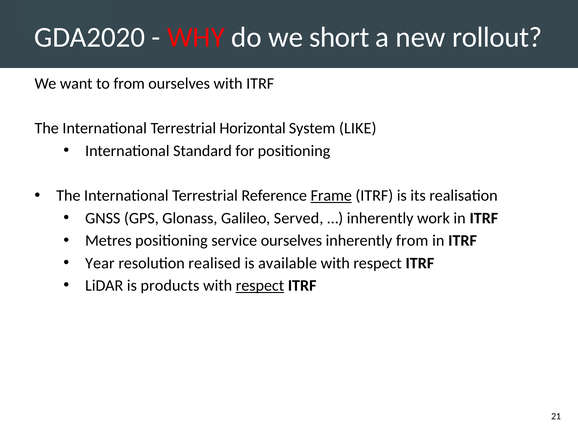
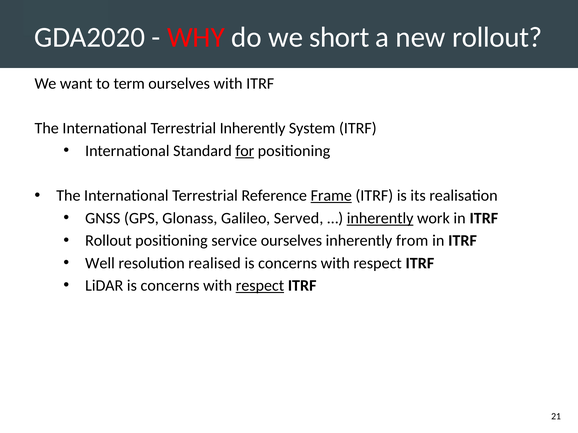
to from: from -> term
Terrestrial Horizontal: Horizontal -> Inherently
System LIKE: LIKE -> ITRF
for underline: none -> present
inherently at (380, 218) underline: none -> present
Metres at (108, 241): Metres -> Rollout
Year: Year -> Well
available at (288, 263): available -> concerns
LiDAR is products: products -> concerns
